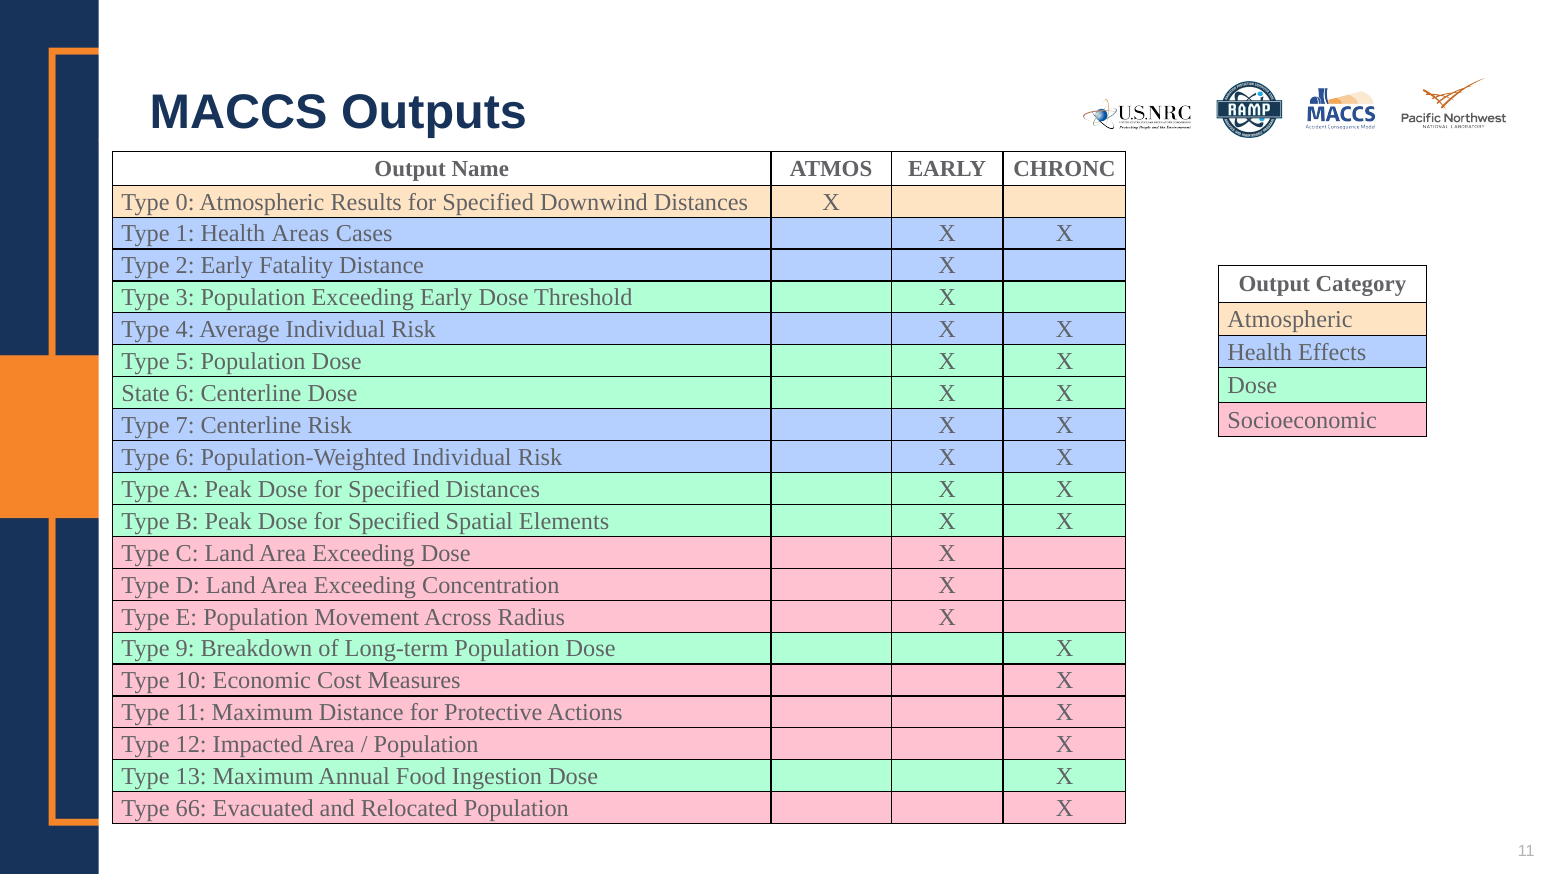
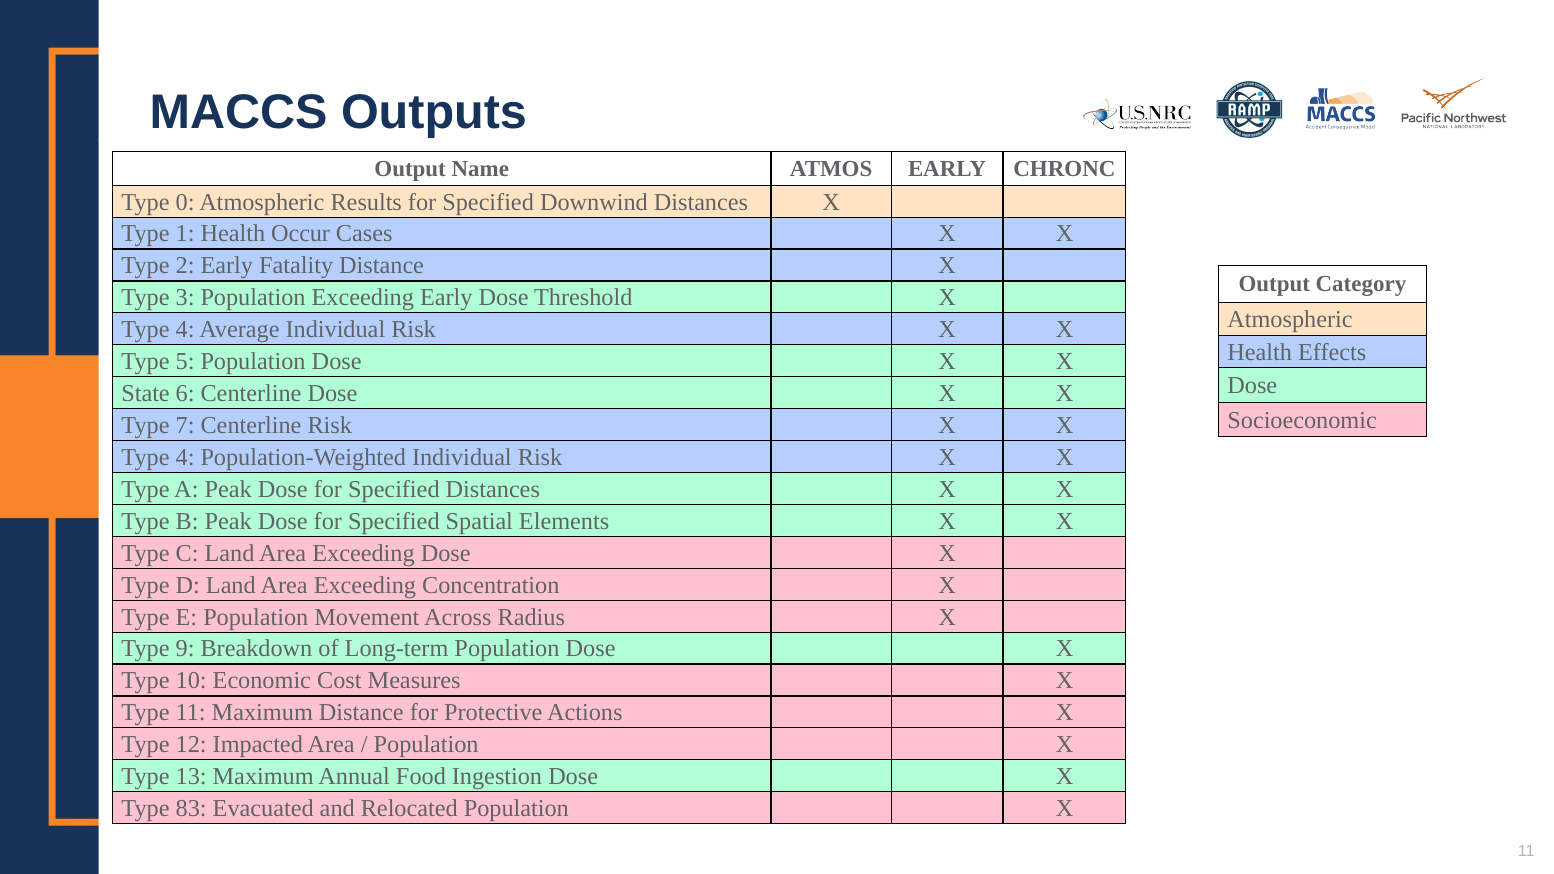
Areas: Areas -> Occur
6 at (185, 457): 6 -> 4
66: 66 -> 83
